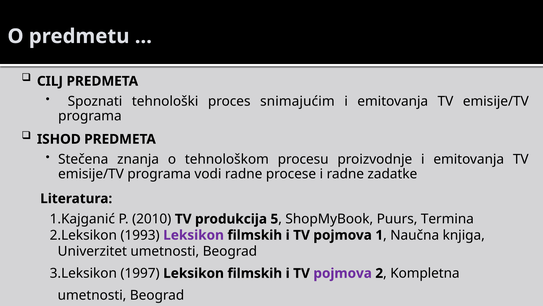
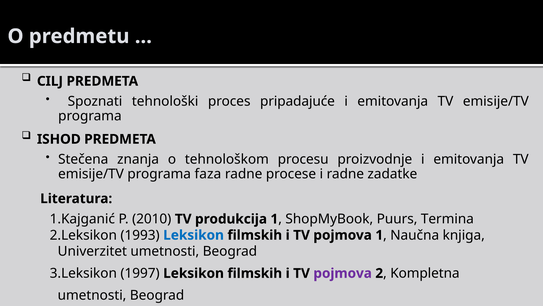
snimajućim: snimajućim -> pripadajuće
vodi: vodi -> faza
produkcija 5: 5 -> 1
Leksikon at (194, 235) colour: purple -> blue
